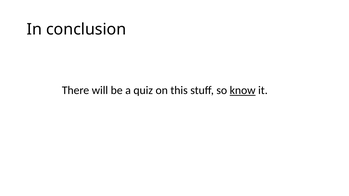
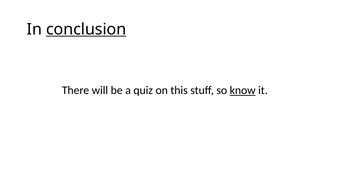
conclusion underline: none -> present
